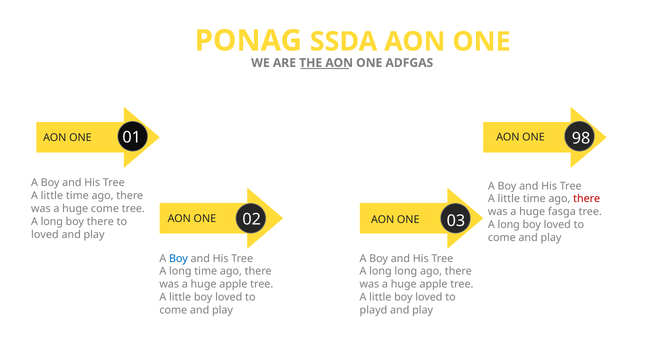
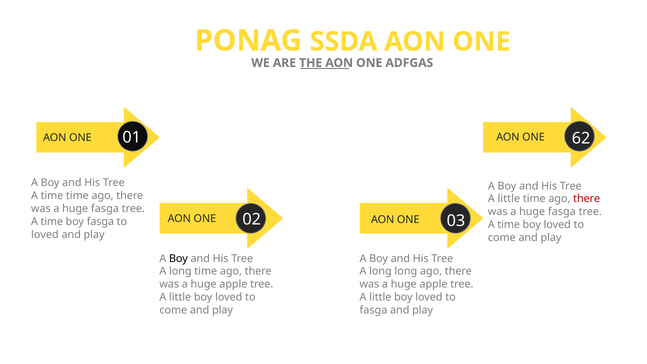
98: 98 -> 62
little at (52, 196): little -> time
come at (105, 209): come -> fasga
long at (52, 222): long -> time
boy there: there -> fasga
long at (509, 225): long -> time
Boy at (178, 258) colour: blue -> black
playd at (373, 310): playd -> fasga
